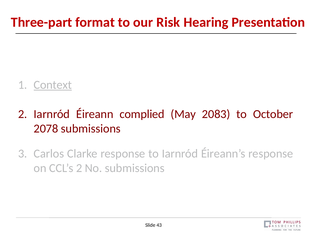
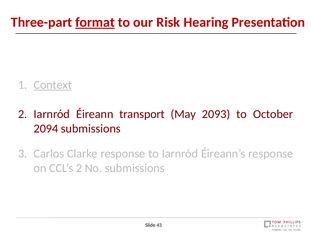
format underline: none -> present
complied: complied -> transport
2083: 2083 -> 2093
2078: 2078 -> 2094
